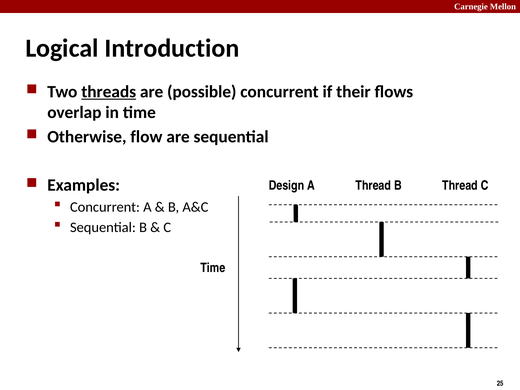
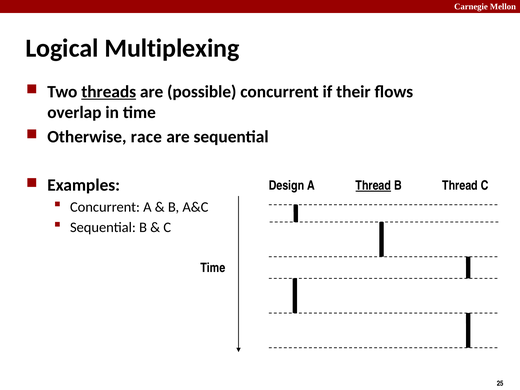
Introduction: Introduction -> Multiplexing
flow: flow -> race
Thread at (373, 186) underline: none -> present
